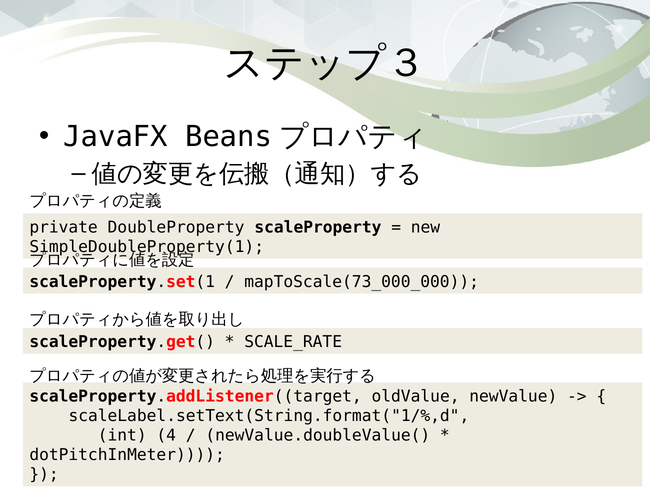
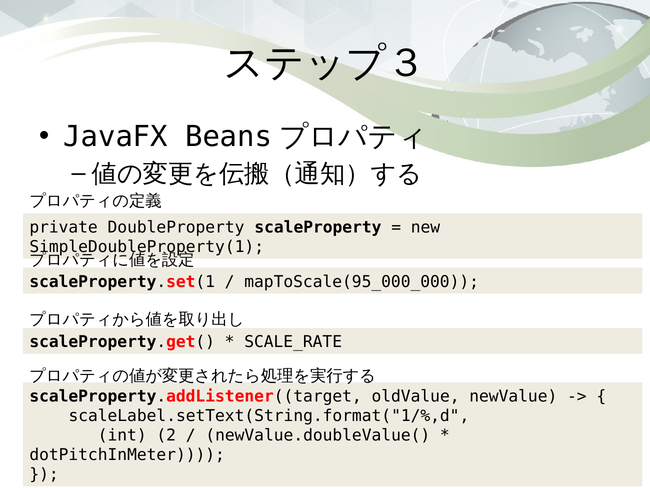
mapToScale(73_000_000: mapToScale(73_000_000 -> mapToScale(95_000_000
4: 4 -> 2
